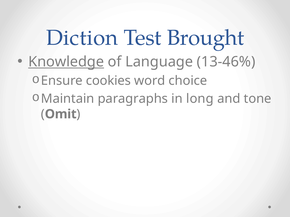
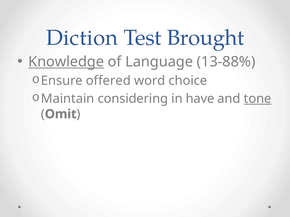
13-46%: 13-46% -> 13-88%
cookies: cookies -> offered
paragraphs: paragraphs -> considering
long: long -> have
tone underline: none -> present
